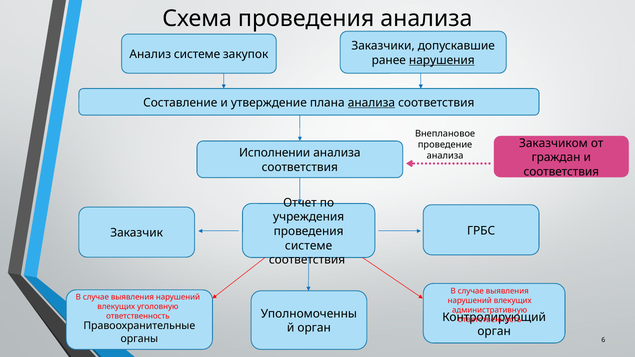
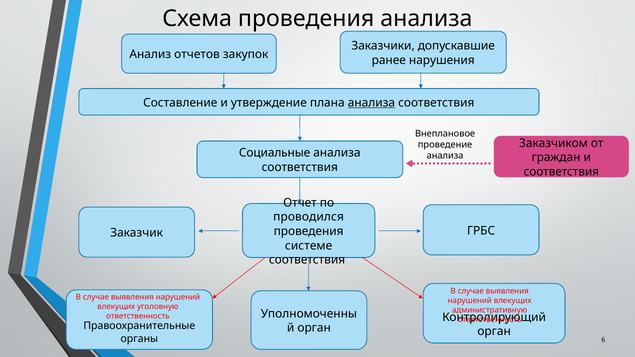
Анализ системе: системе -> отчетов
нарушения underline: present -> none
Исполнении: Исполнении -> Социальные
учреждения: учреждения -> проводился
